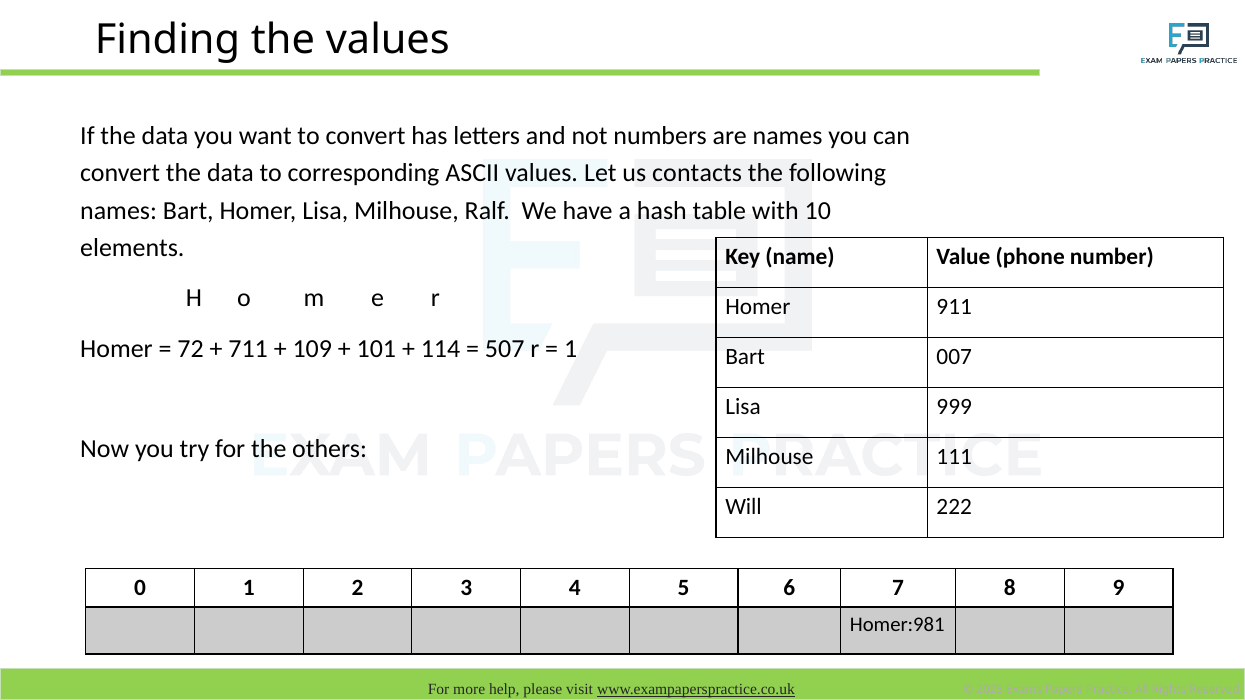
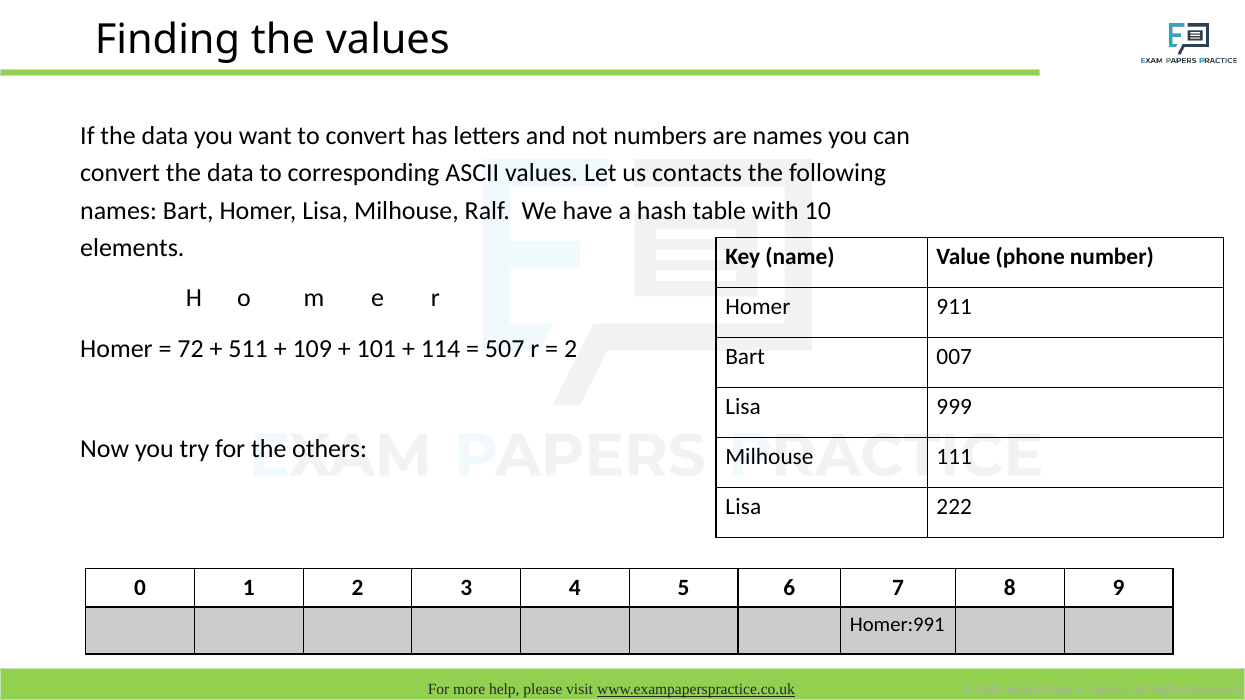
711: 711 -> 511
1 at (571, 349): 1 -> 2
Will at (743, 507): Will -> Lisa
Homer:981: Homer:981 -> Homer:991
